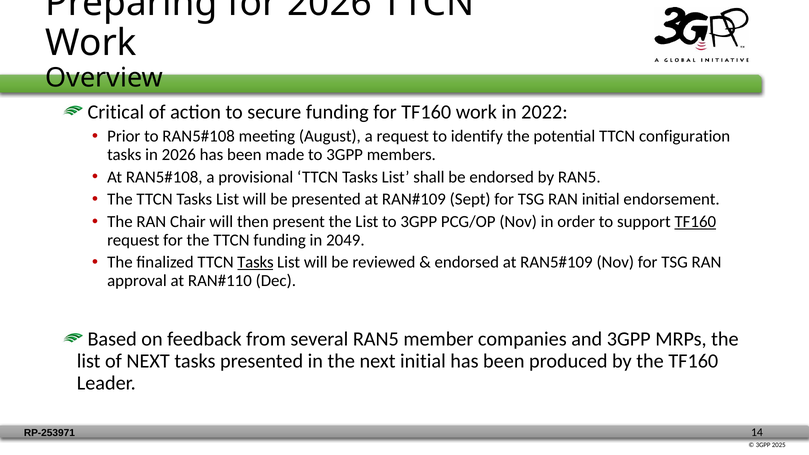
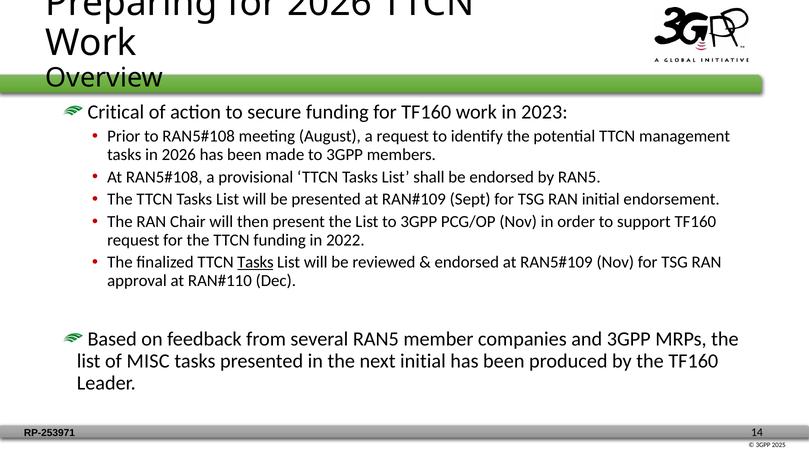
2022: 2022 -> 2023
configuration: configuration -> management
TF160 at (695, 222) underline: present -> none
2049: 2049 -> 2022
of NEXT: NEXT -> MISC
